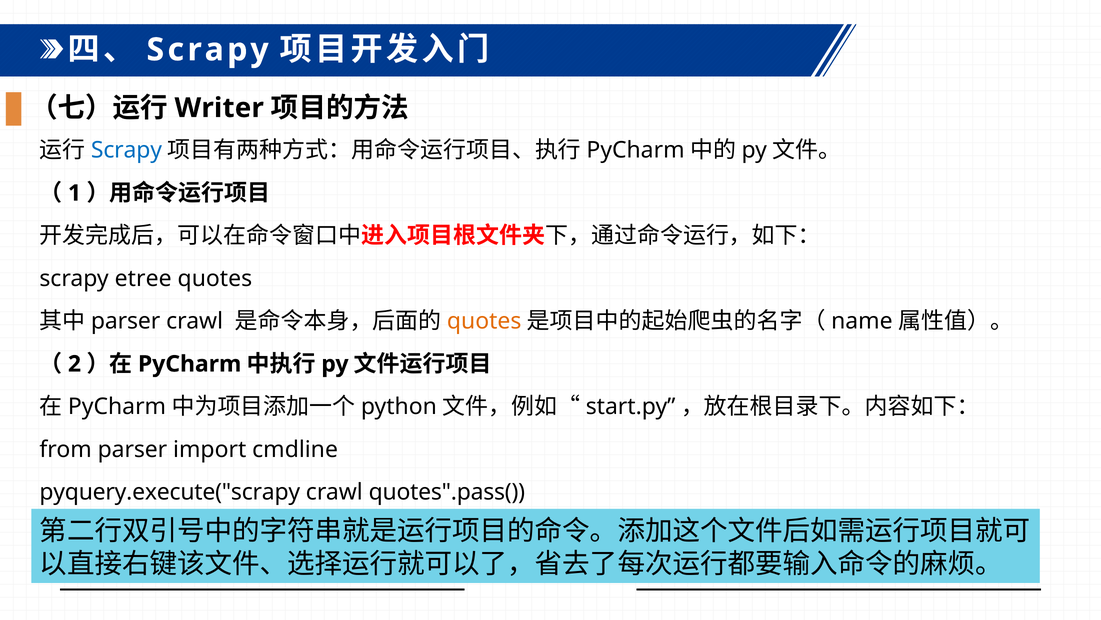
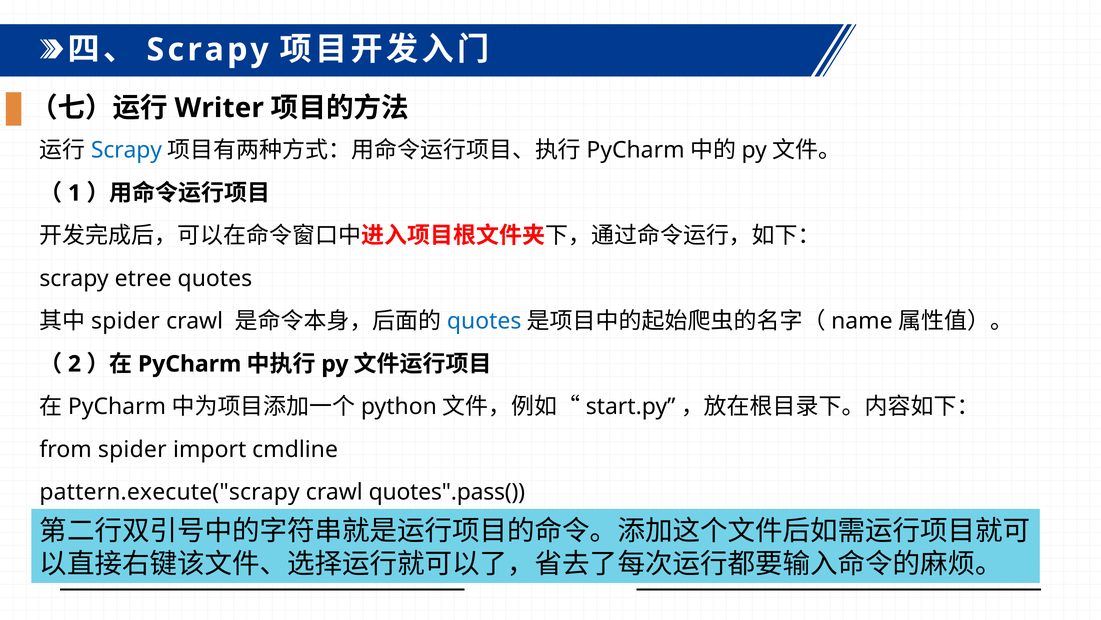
parser at (126, 321): parser -> spider
quotes at (484, 321) colour: orange -> blue
from parser: parser -> spider
pyquery.execute("scrapy: pyquery.execute("scrapy -> pattern.execute("scrapy
